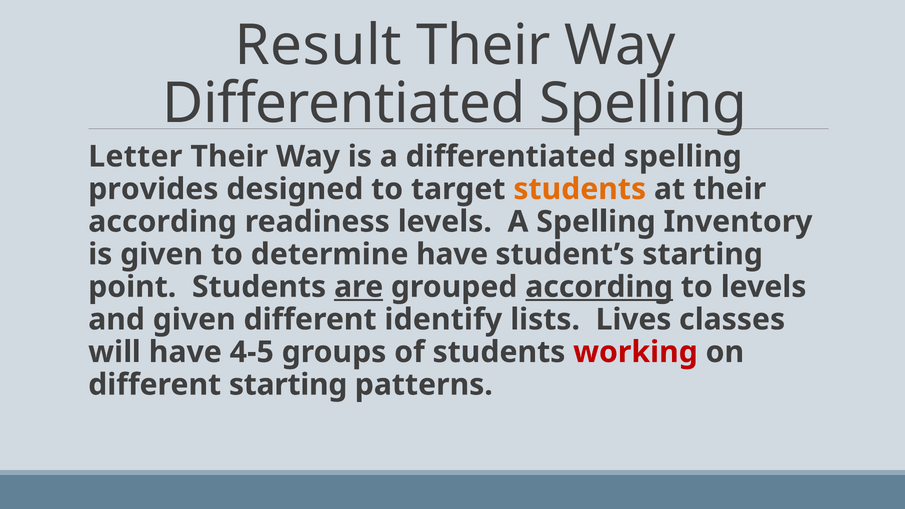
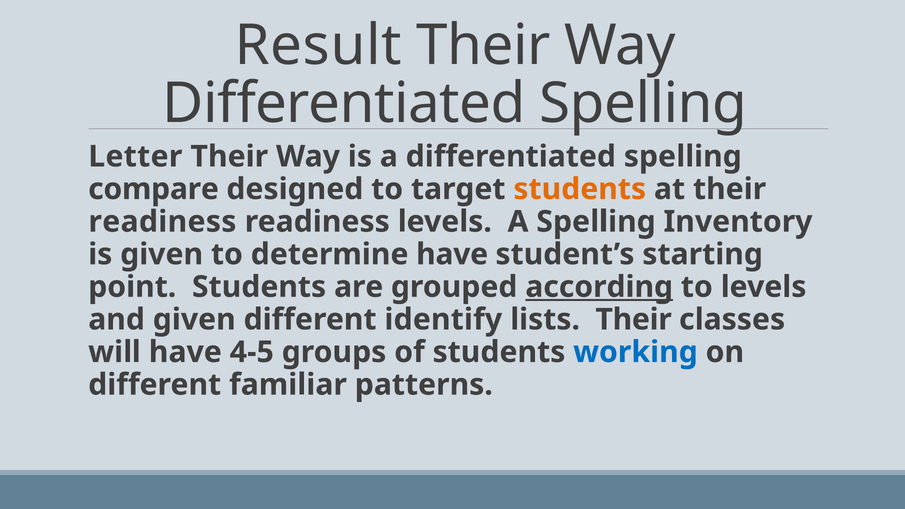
provides: provides -> compare
according at (163, 222): according -> readiness
are underline: present -> none
lists Lives: Lives -> Their
working colour: red -> blue
different starting: starting -> familiar
